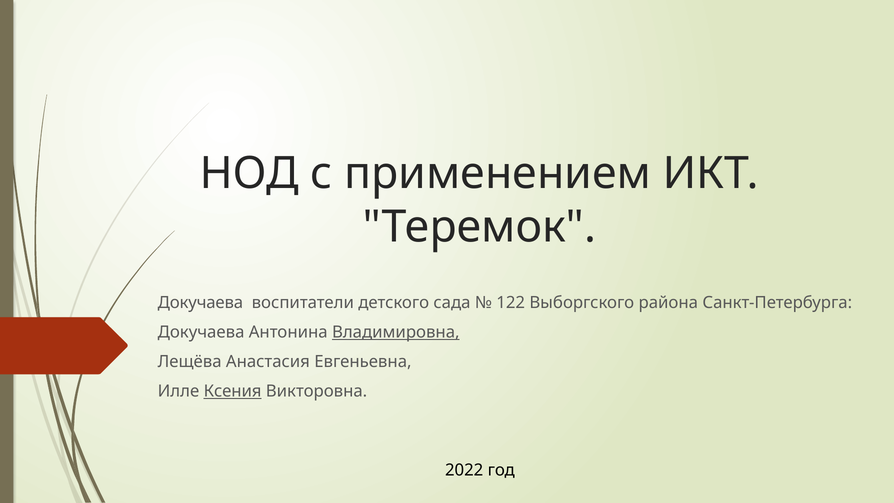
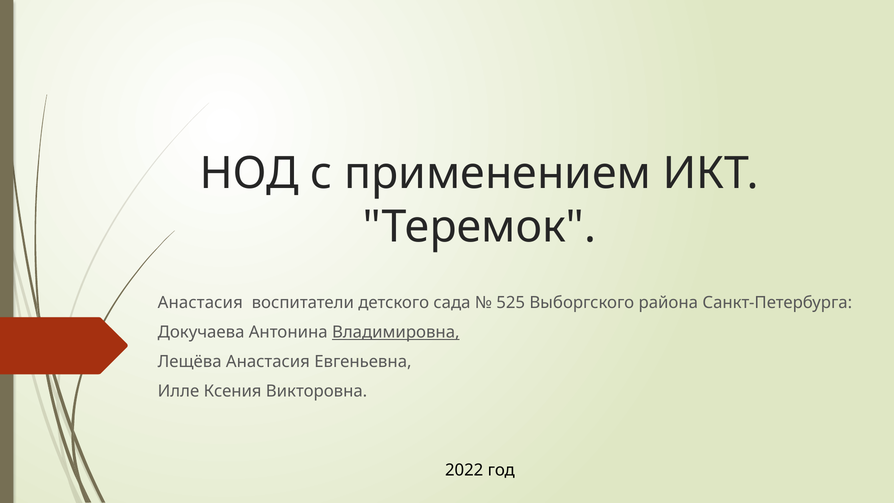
Докучаева at (200, 303): Докучаева -> Анастасия
122: 122 -> 525
Ксения underline: present -> none
